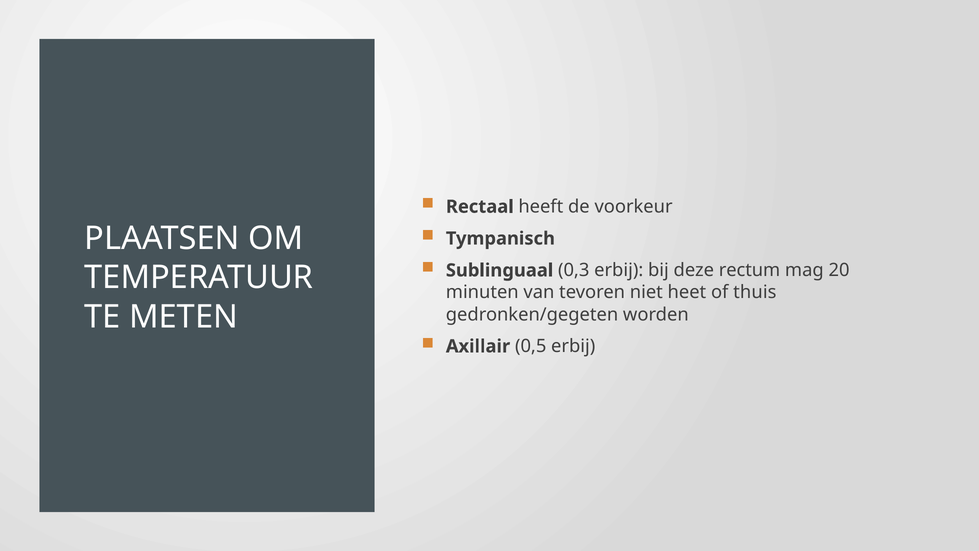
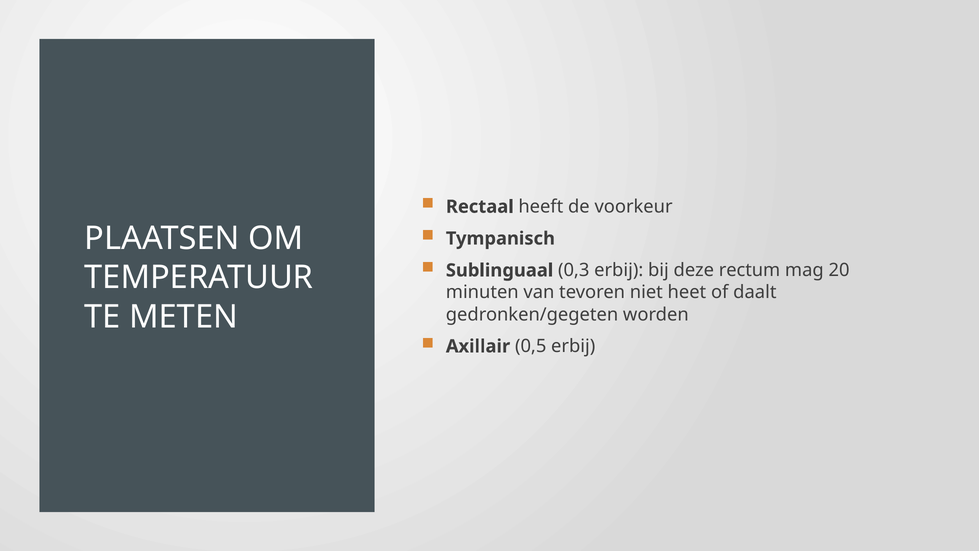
thuis: thuis -> daalt
